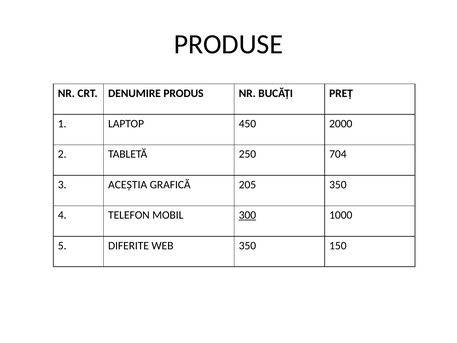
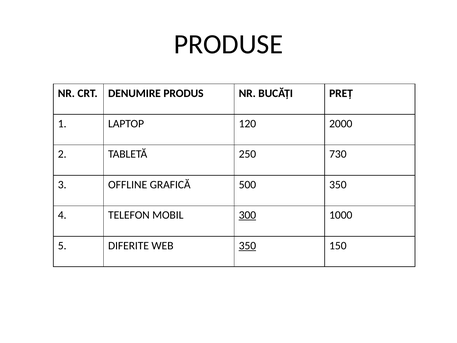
450: 450 -> 120
704: 704 -> 730
ACEȘTIA: ACEȘTIA -> OFFLINE
205: 205 -> 500
350 at (247, 245) underline: none -> present
